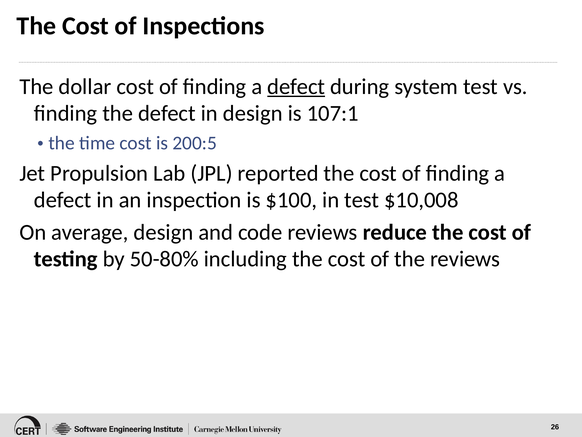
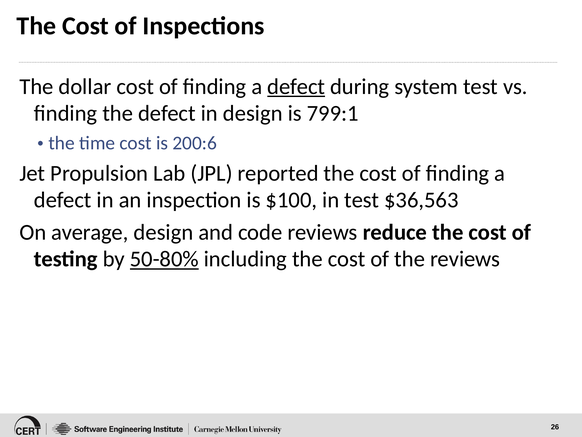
107:1: 107:1 -> 799:1
200:5: 200:5 -> 200:6
$10,008: $10,008 -> $36,563
50-80% underline: none -> present
